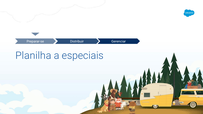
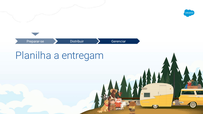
especiais: especiais -> entregam
